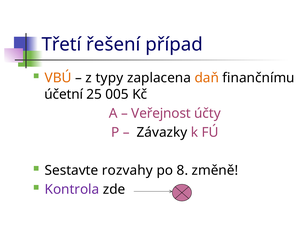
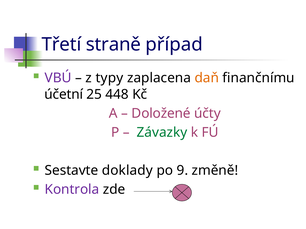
řešení: řešení -> straně
VBÚ colour: orange -> purple
005: 005 -> 448
Veřejnost: Veřejnost -> Doložené
Závazky colour: black -> green
rozvahy: rozvahy -> doklady
8: 8 -> 9
